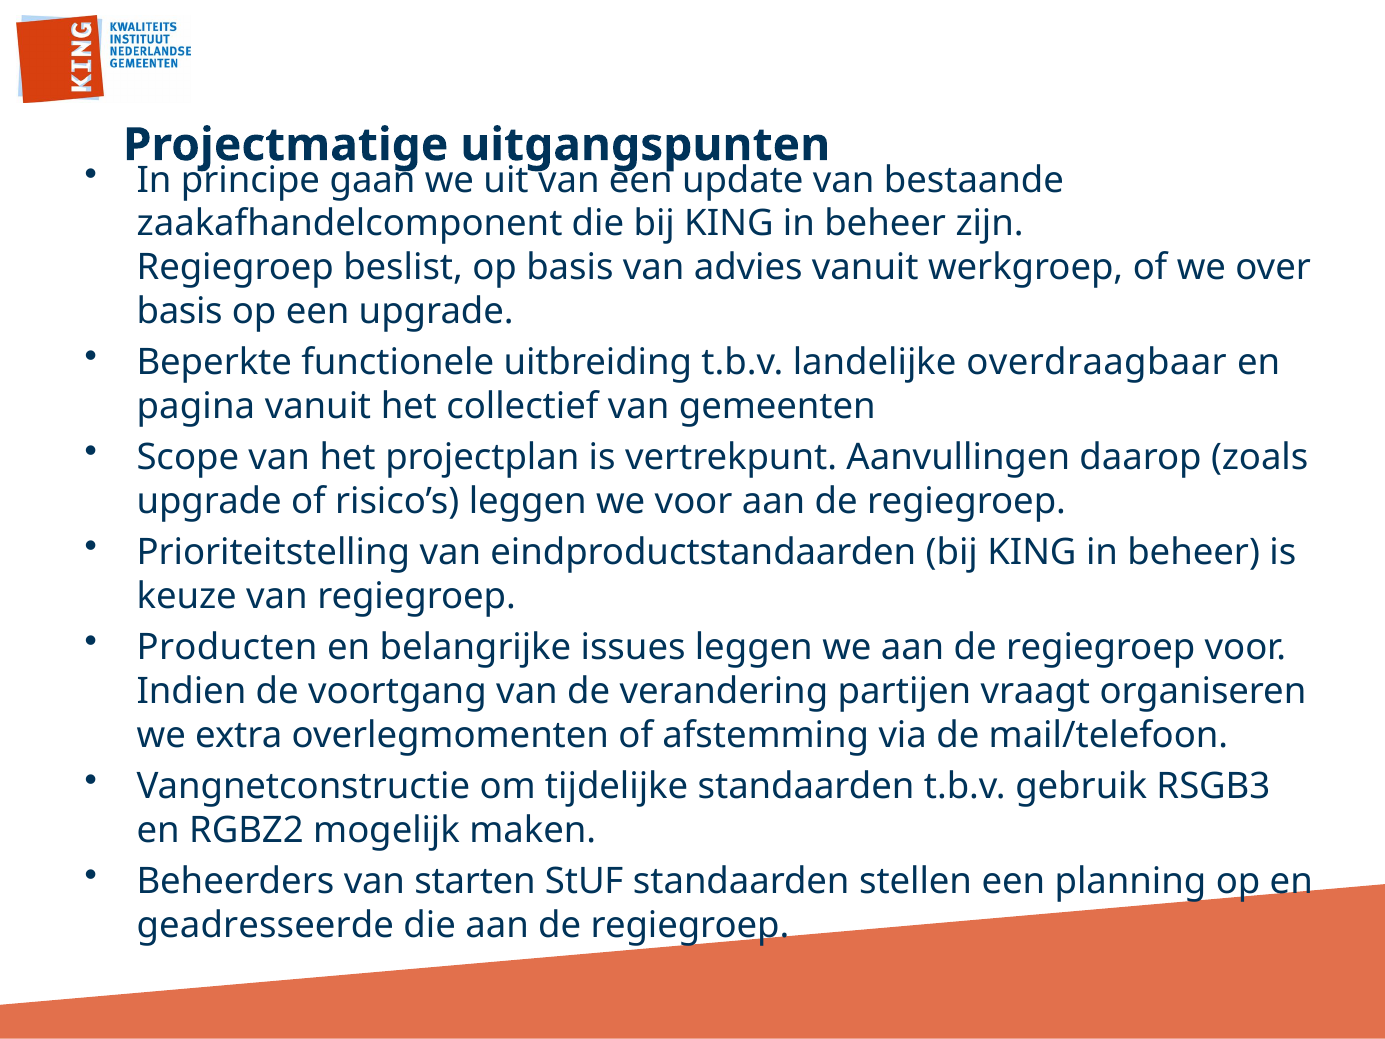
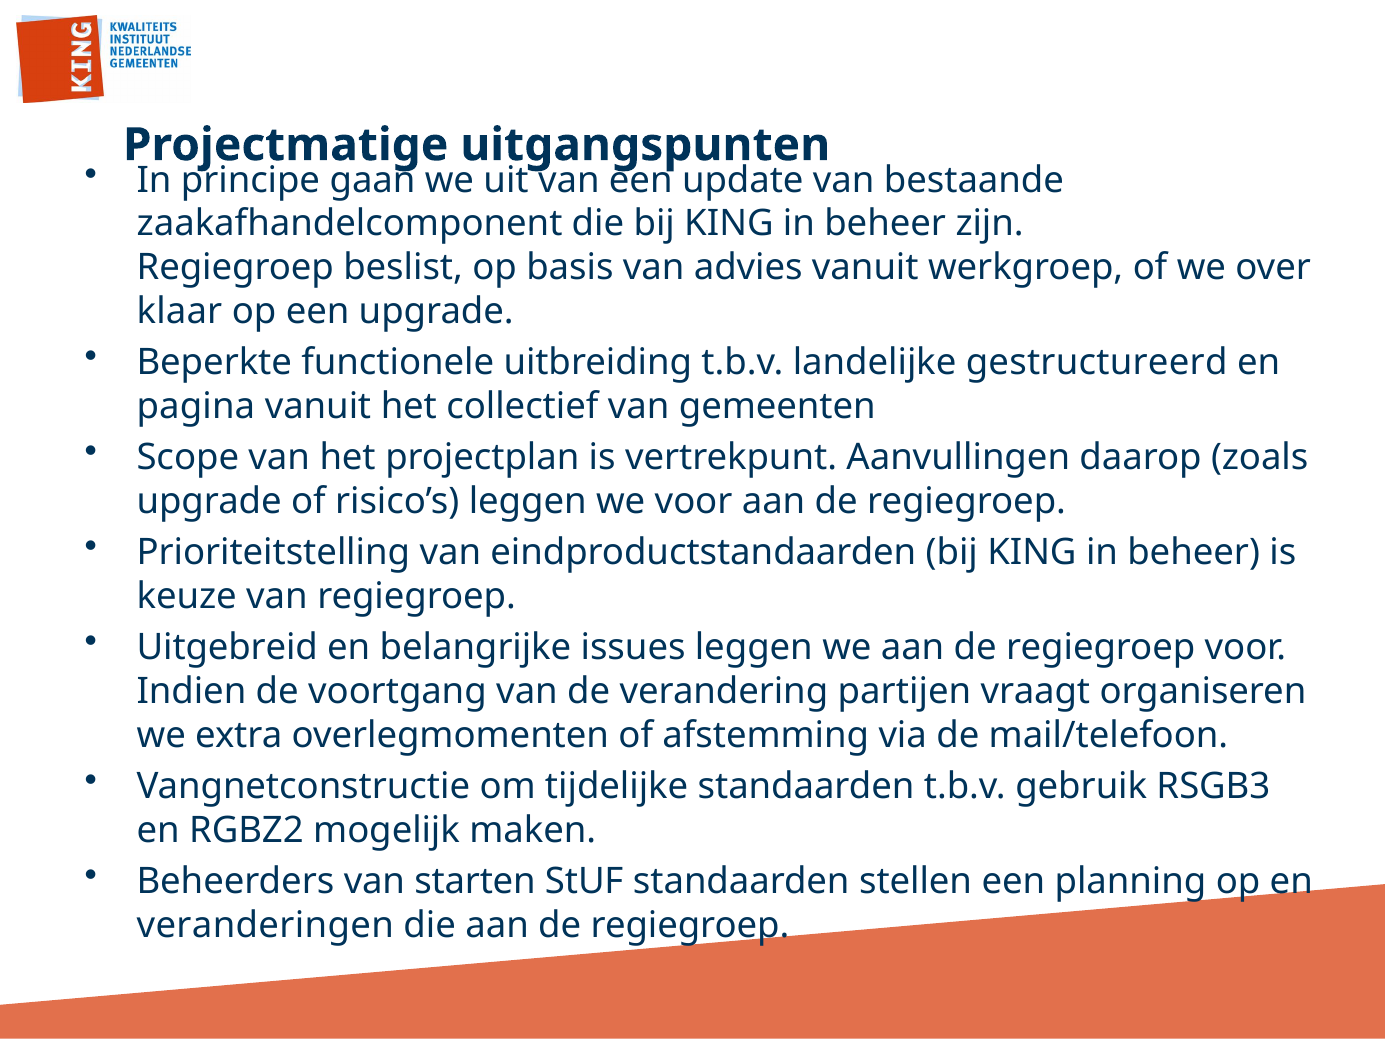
basis at (180, 311): basis -> klaar
overdraagbaar: overdraagbaar -> gestructureerd
Producten: Producten -> Uitgebreid
geadresseerde: geadresseerde -> veranderingen
